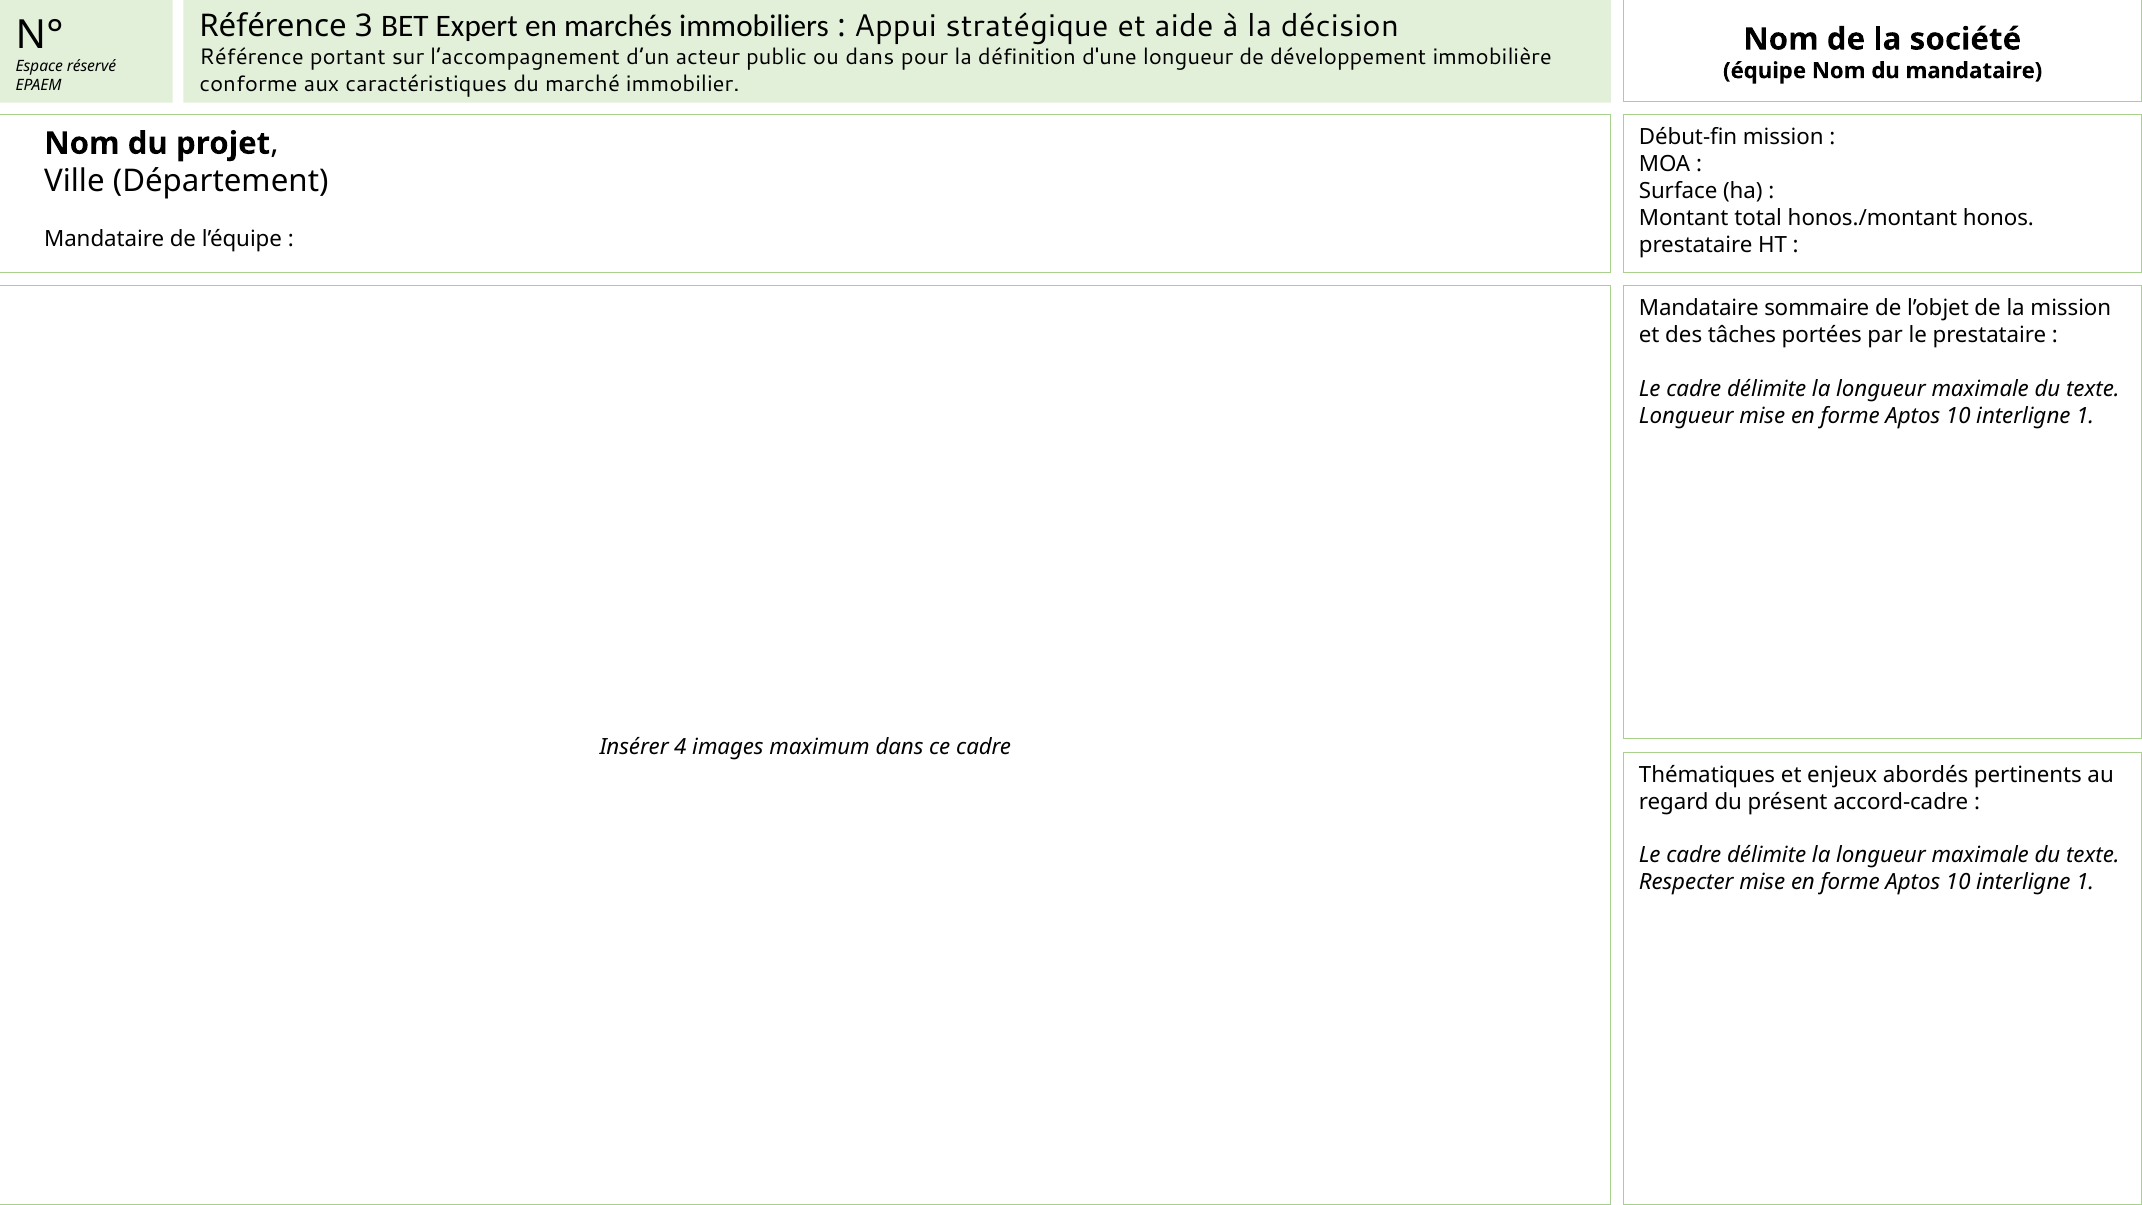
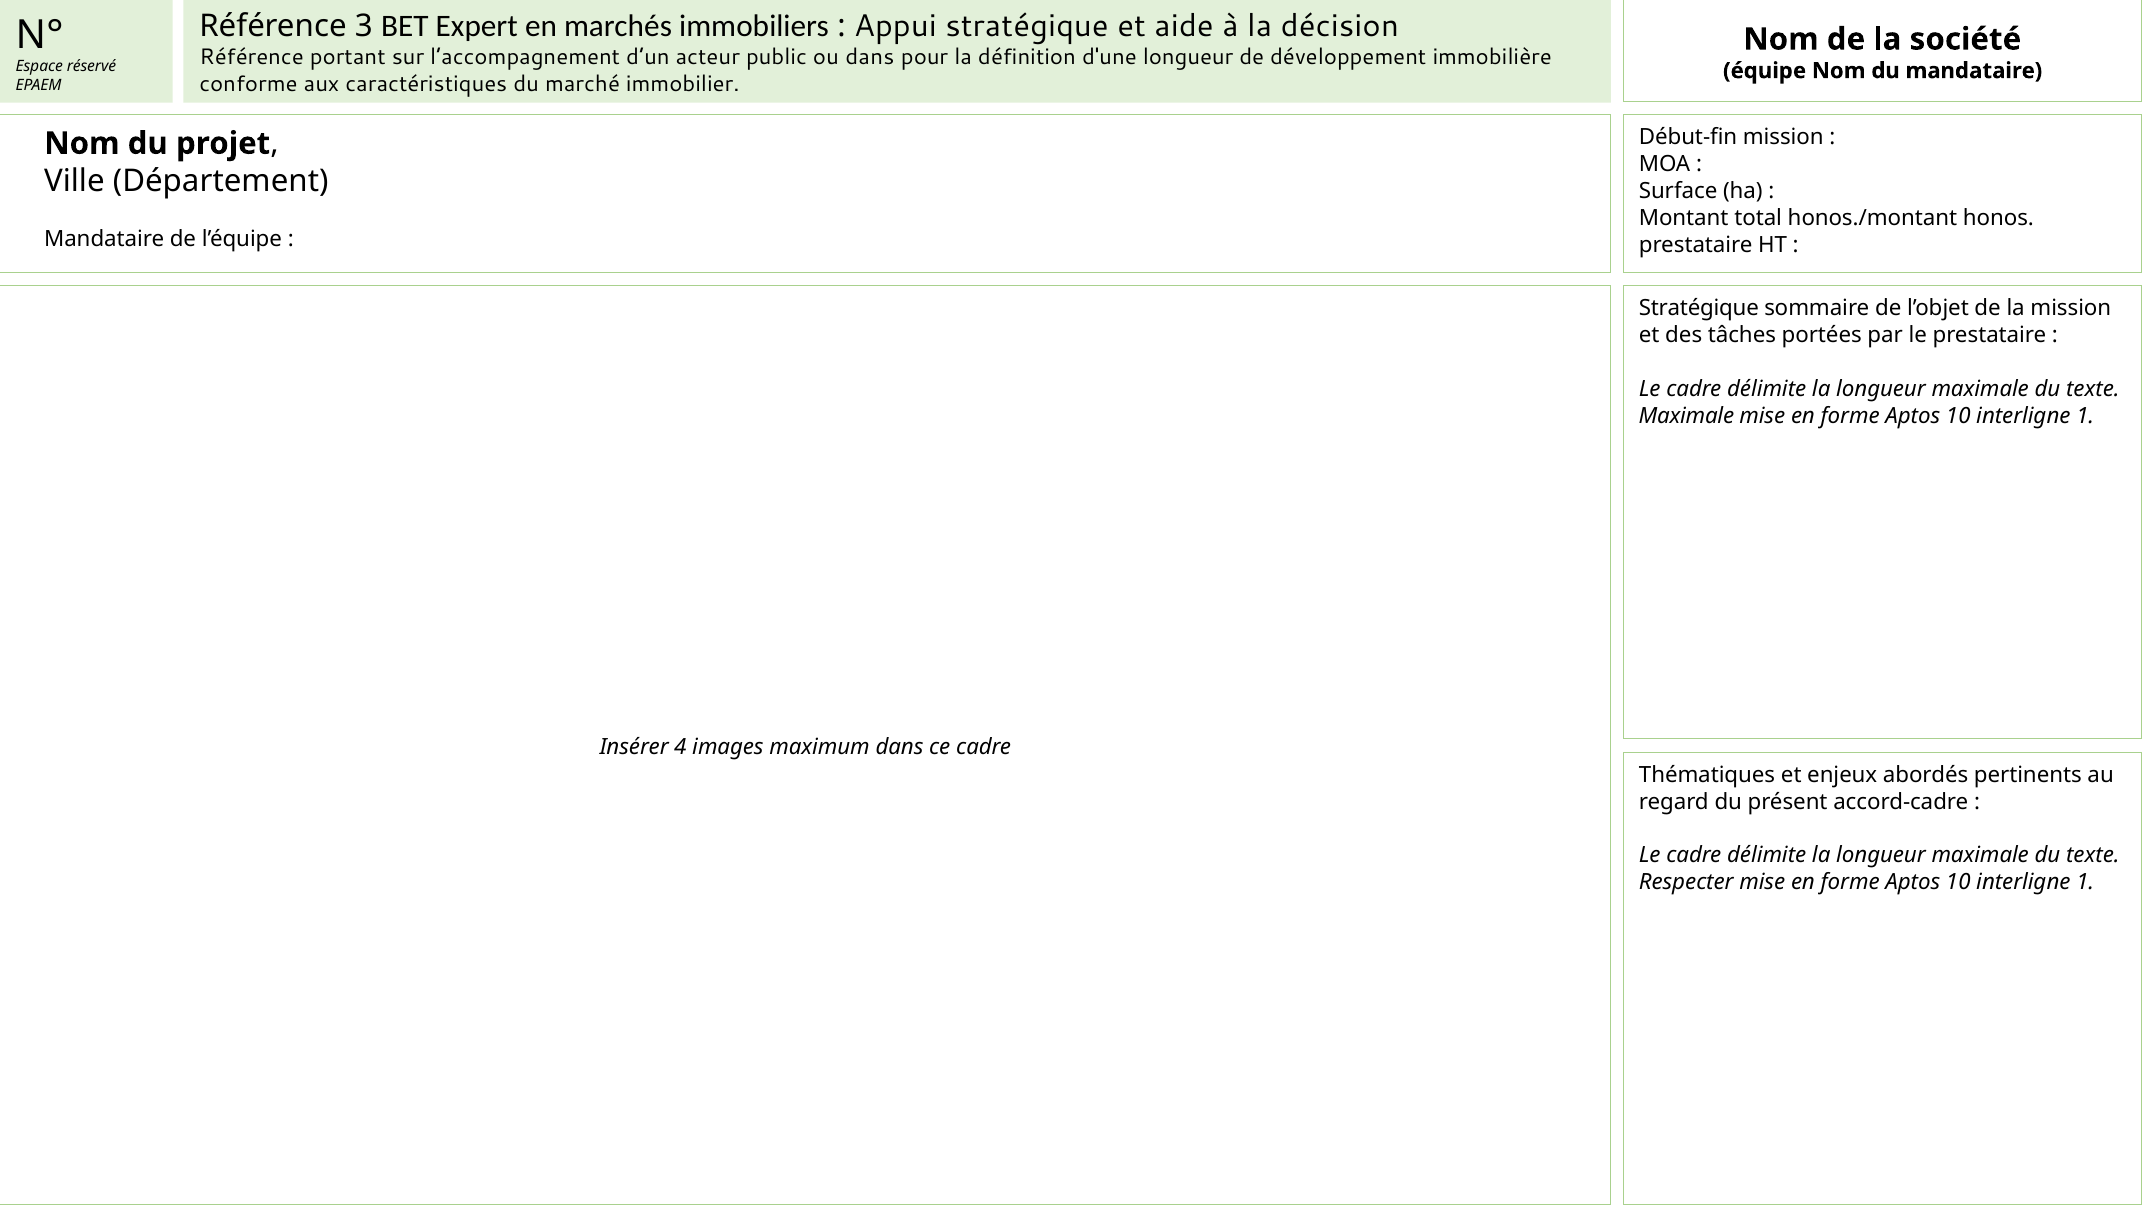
Mandataire at (1699, 309): Mandataire -> Stratégique
Longueur at (1686, 416): Longueur -> Maximale
